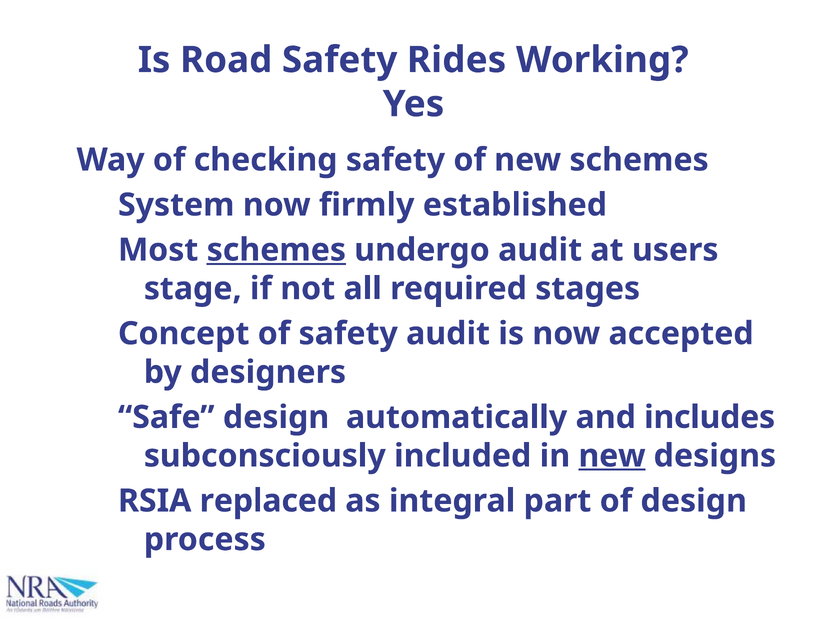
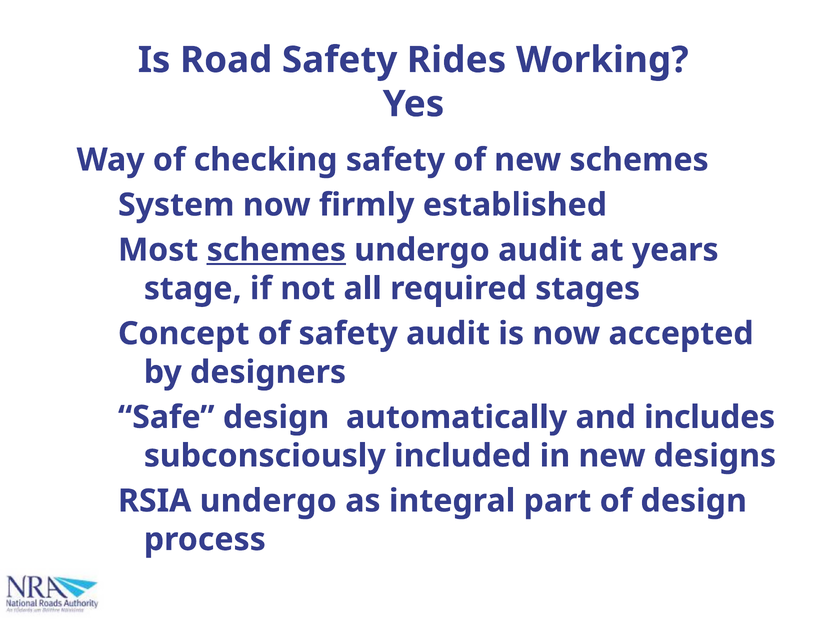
users: users -> years
new at (612, 456) underline: present -> none
RSIA replaced: replaced -> undergo
